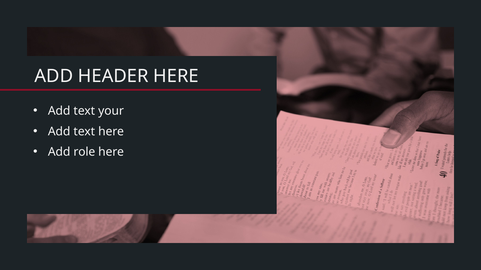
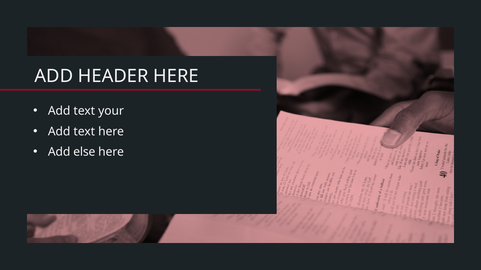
role: role -> else
